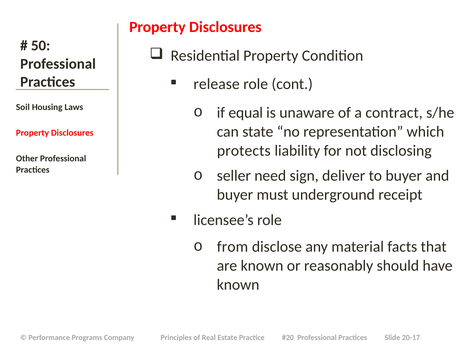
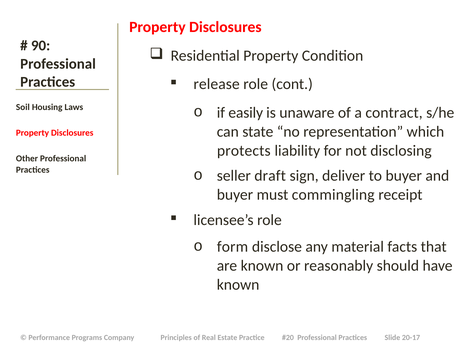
50: 50 -> 90
equal: equal -> easily
need: need -> draft
underground: underground -> commingling
from: from -> form
